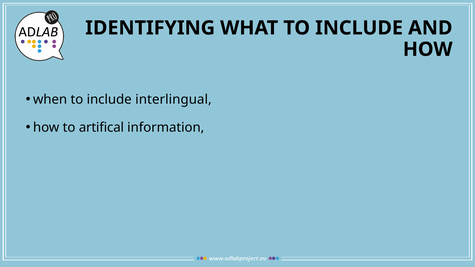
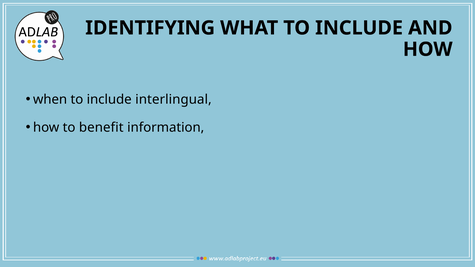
artifical: artifical -> benefit
